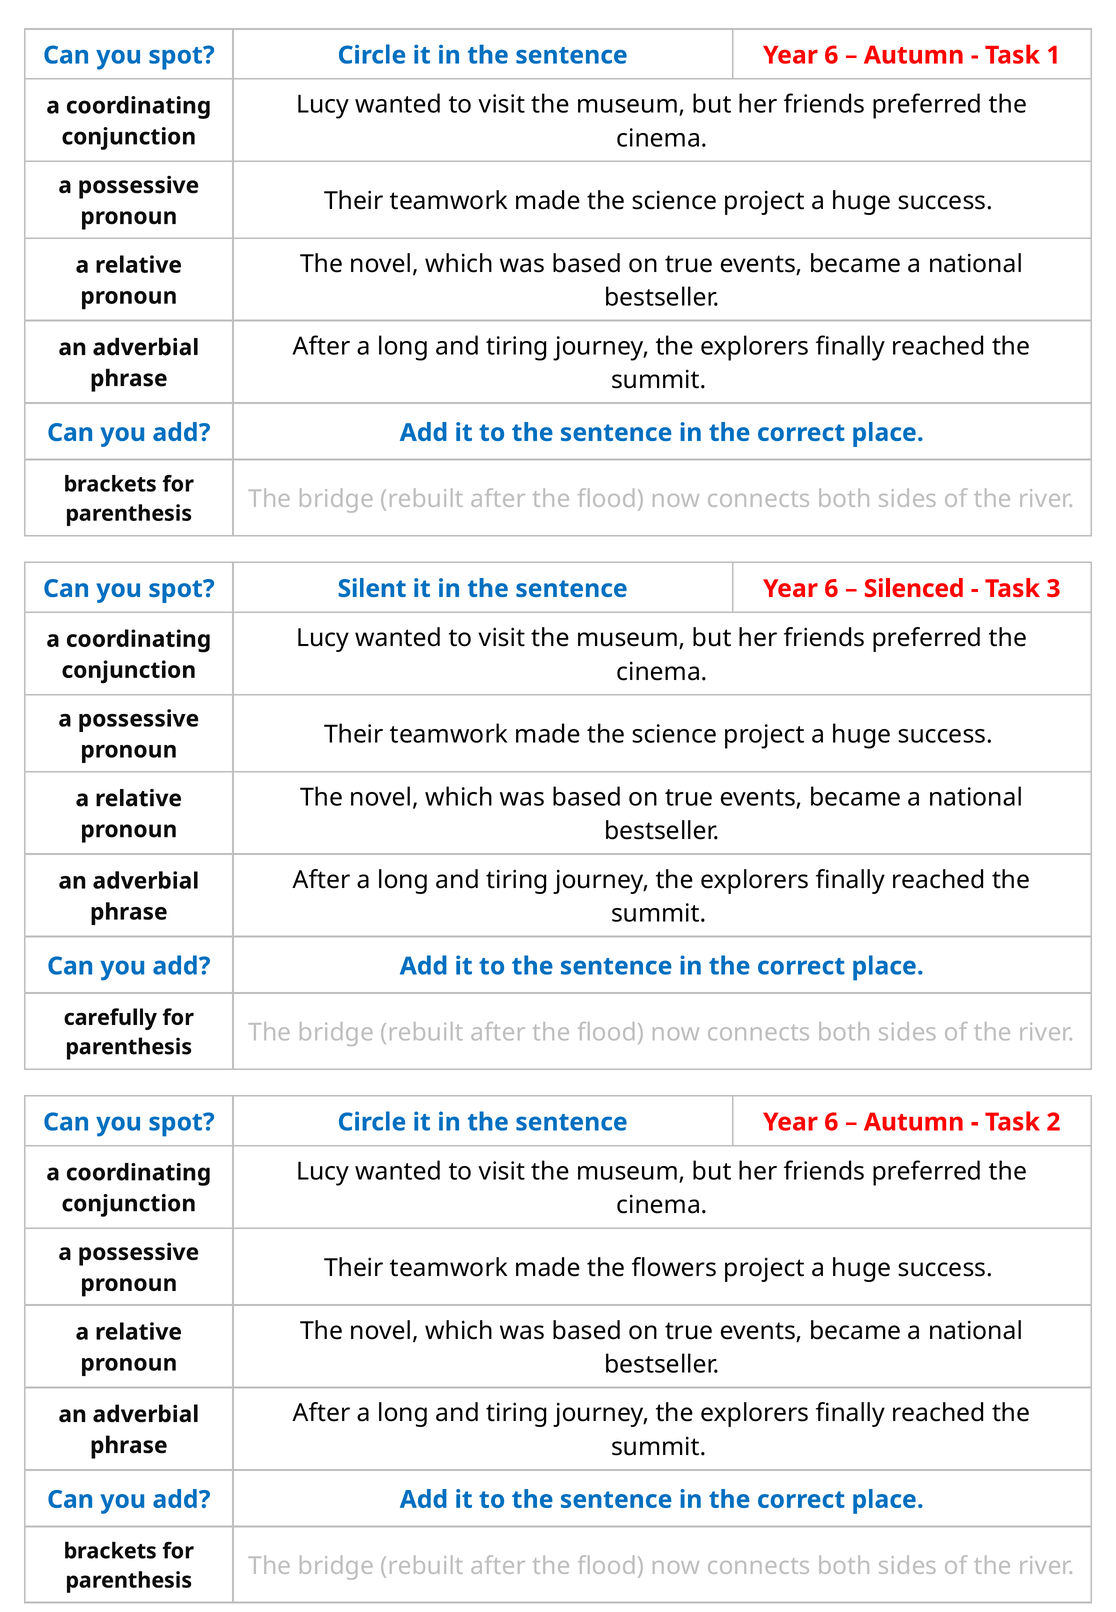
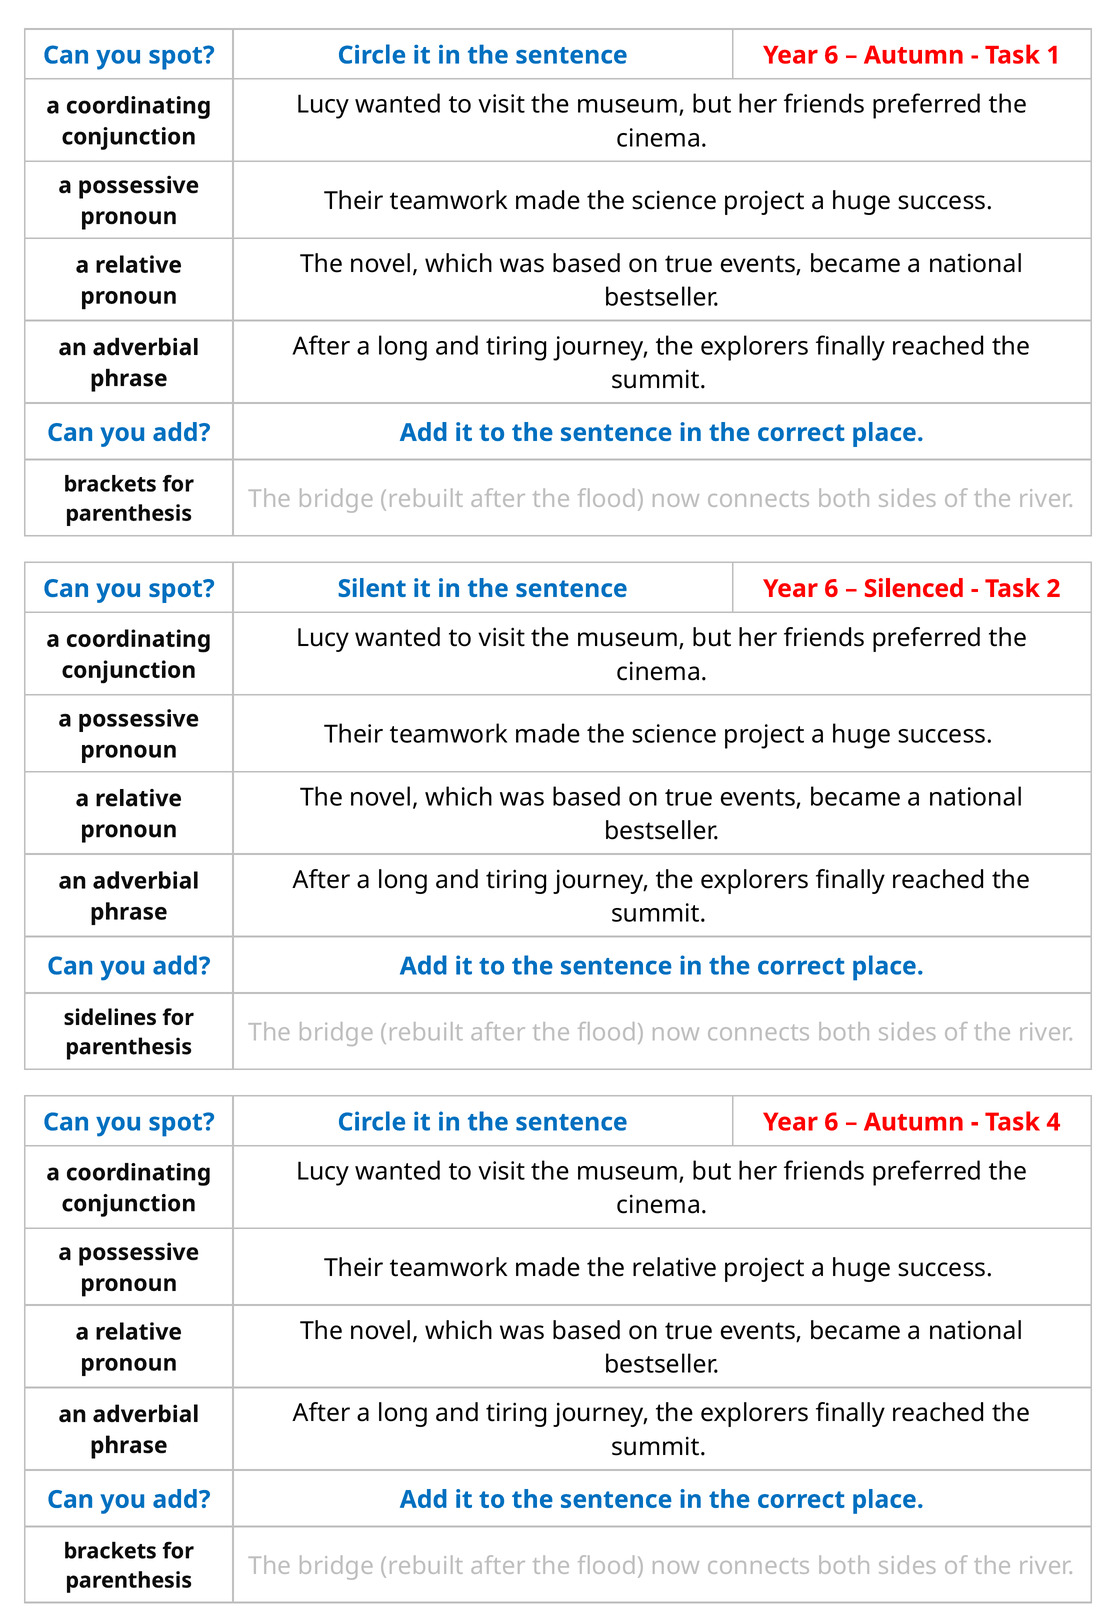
3: 3 -> 2
carefully: carefully -> sidelines
2: 2 -> 4
the flowers: flowers -> relative
